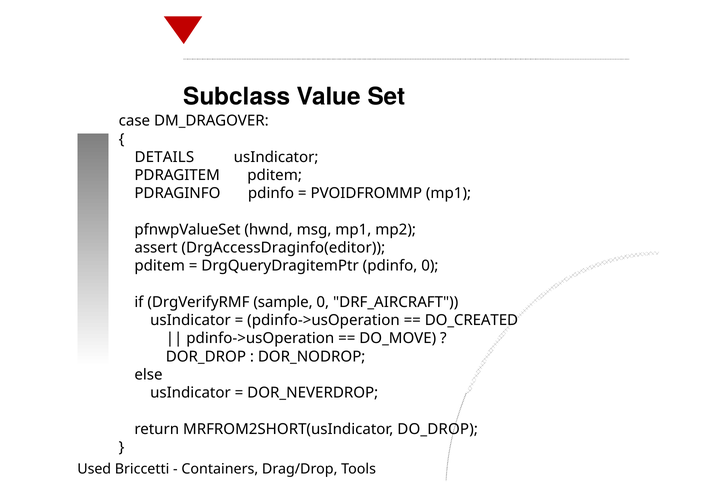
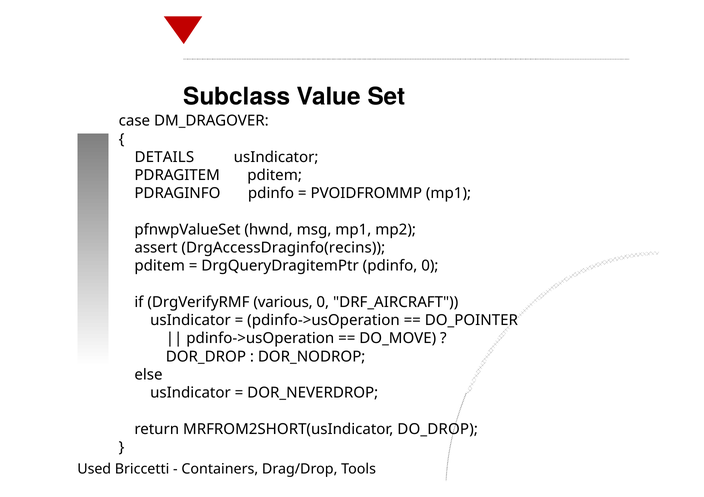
DrgAccessDraginfo(editor: DrgAccessDraginfo(editor -> DrgAccessDraginfo(recins
sample: sample -> various
DO_CREATED: DO_CREATED -> DO_POINTER
